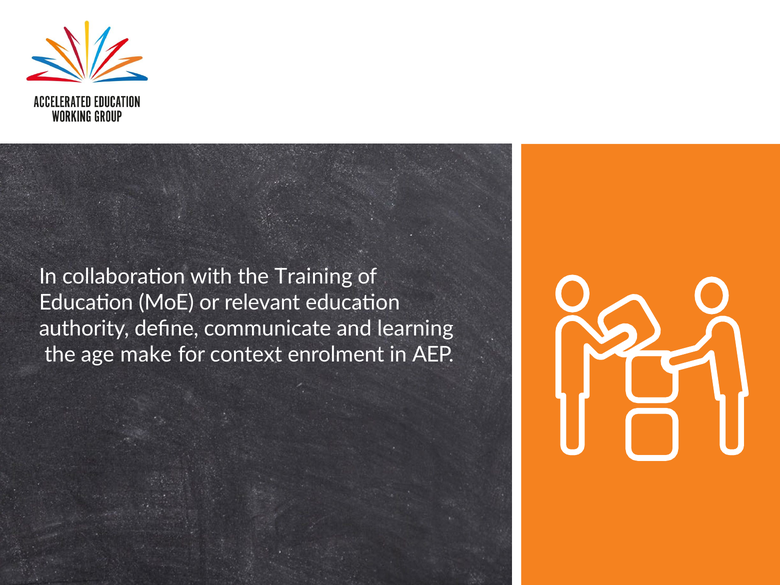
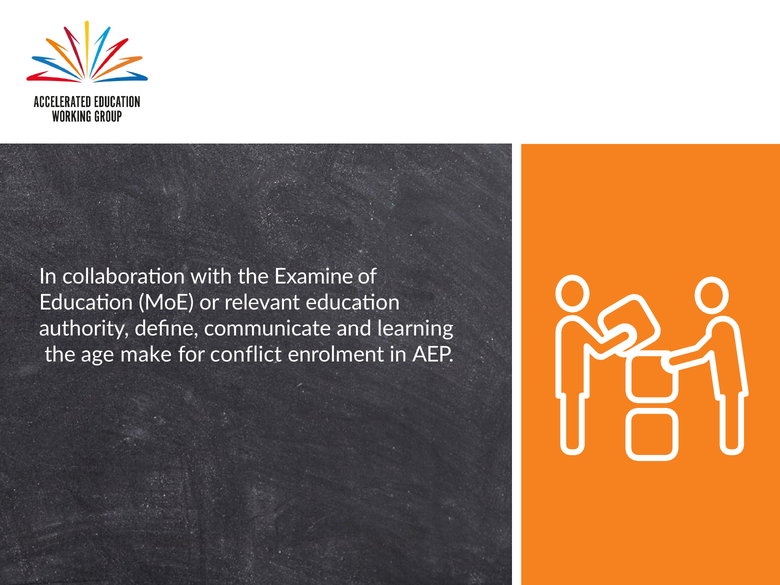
Training: Training -> Examine
context: context -> conflict
